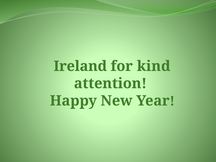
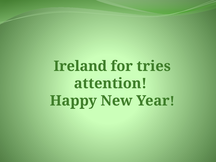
kind: kind -> tries
